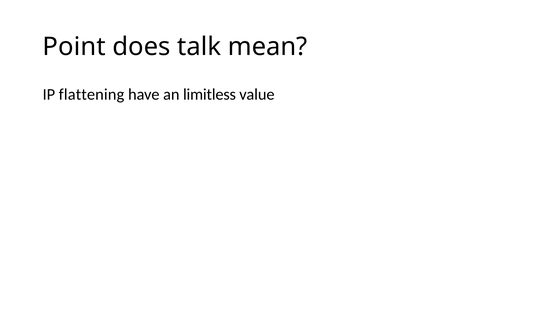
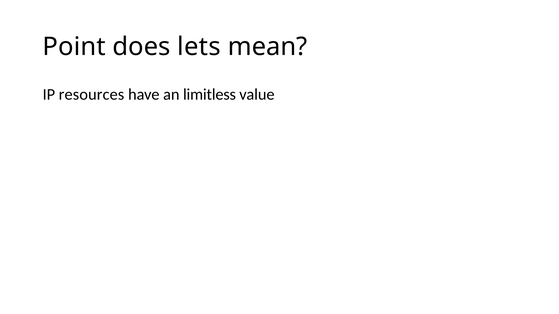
talk: talk -> lets
flattening: flattening -> resources
